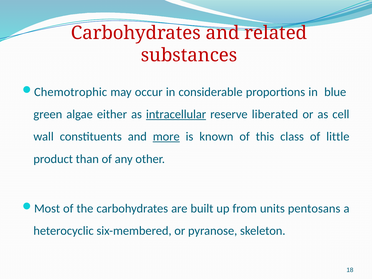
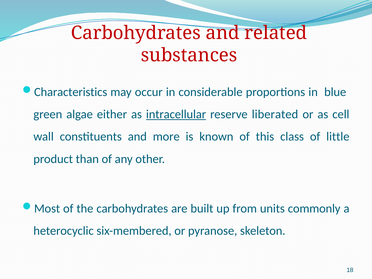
Chemotrophic: Chemotrophic -> Characteristics
more underline: present -> none
pentosans: pentosans -> commonly
